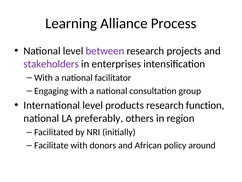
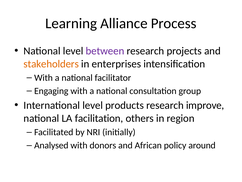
stakeholders colour: purple -> orange
function: function -> improve
preferably: preferably -> facilitation
Facilitate: Facilitate -> Analysed
